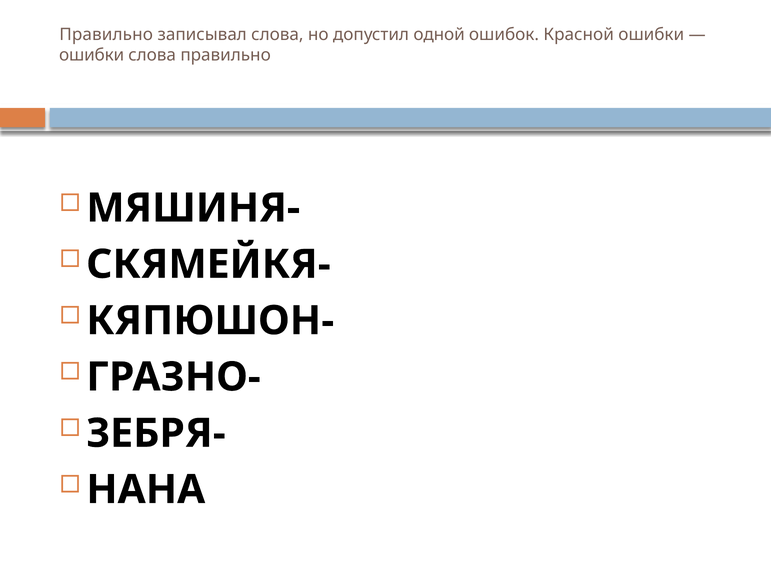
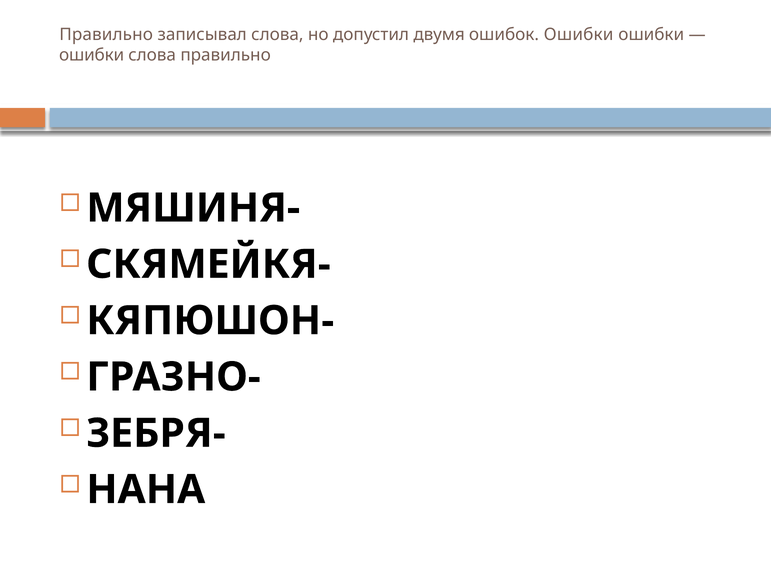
одной: одной -> двумя
ошибок Красной: Красной -> Ошибки
